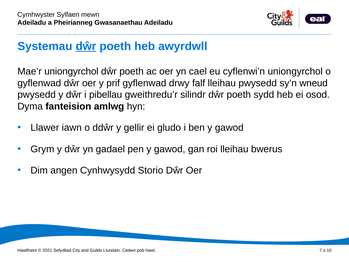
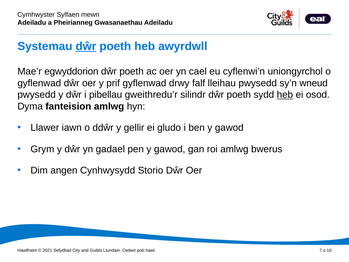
Mae’r uniongyrchol: uniongyrchol -> egwyddorion
heb at (285, 95) underline: none -> present
roi lleihau: lleihau -> amlwg
